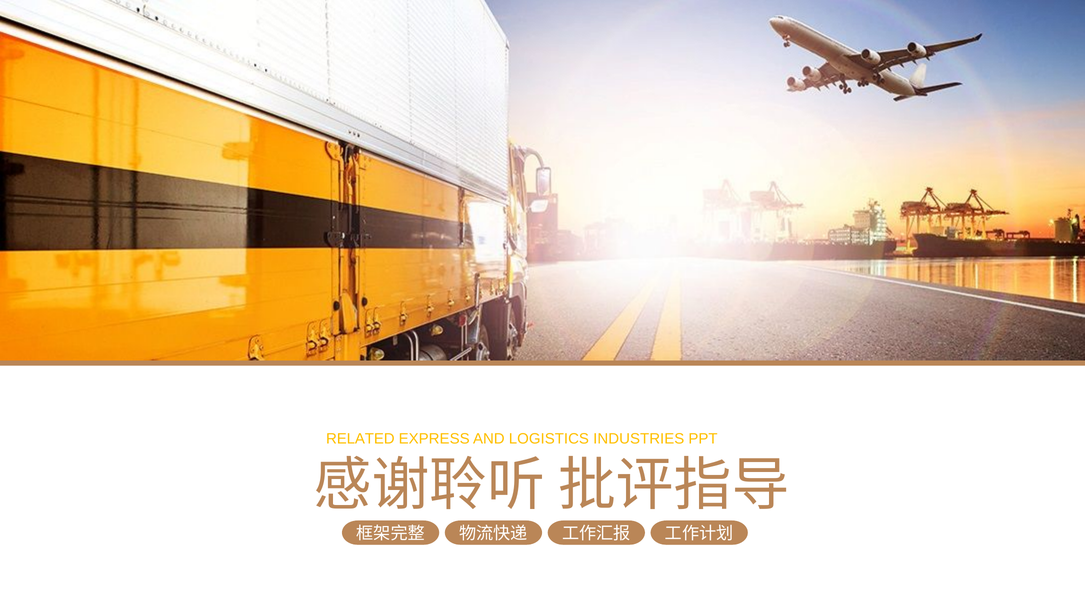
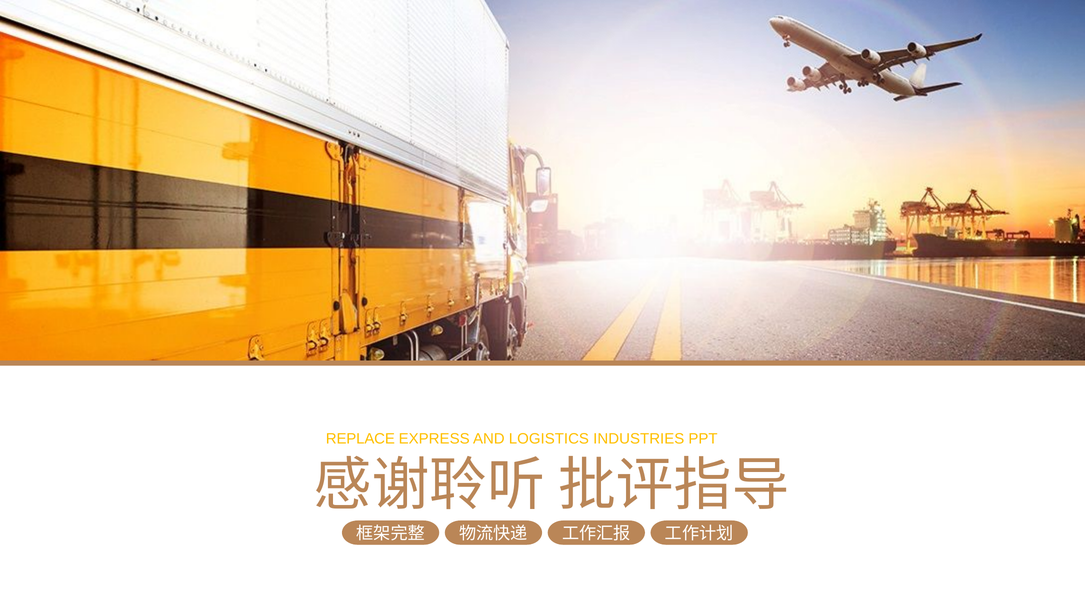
RELATED: RELATED -> REPLACE
